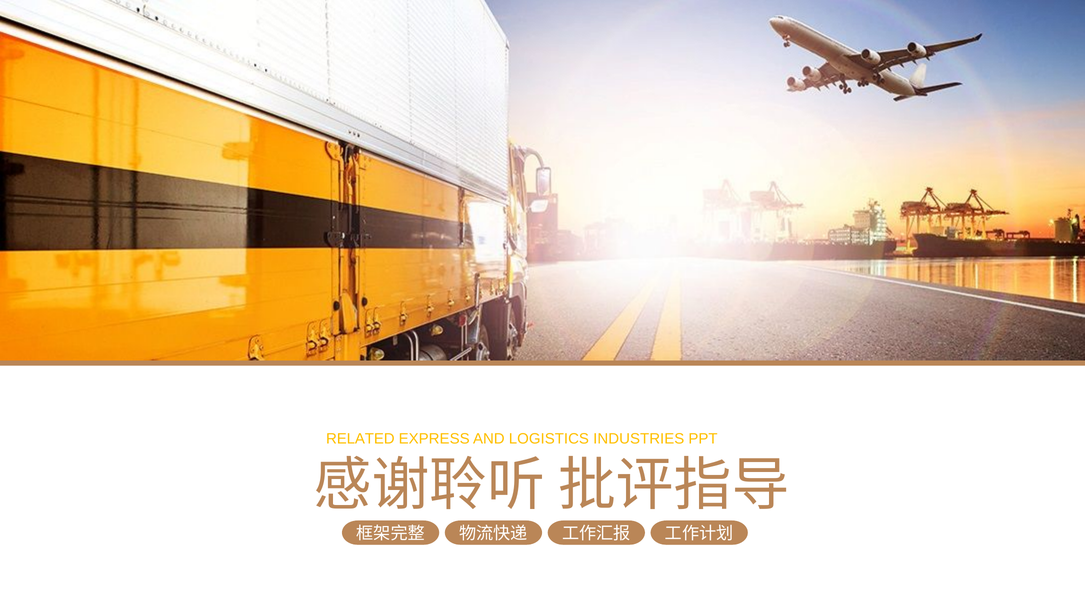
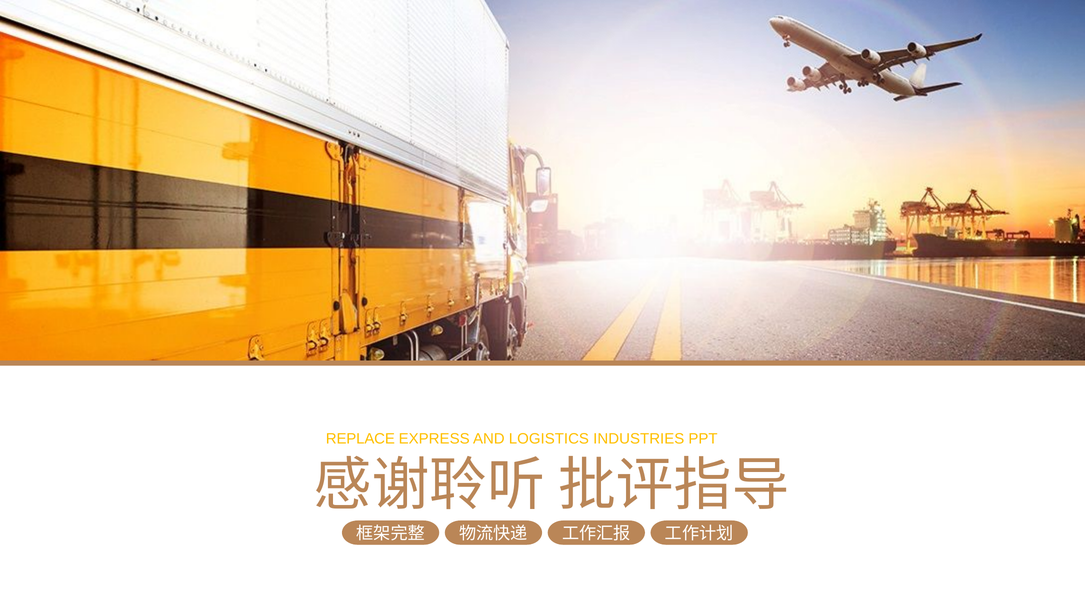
RELATED: RELATED -> REPLACE
